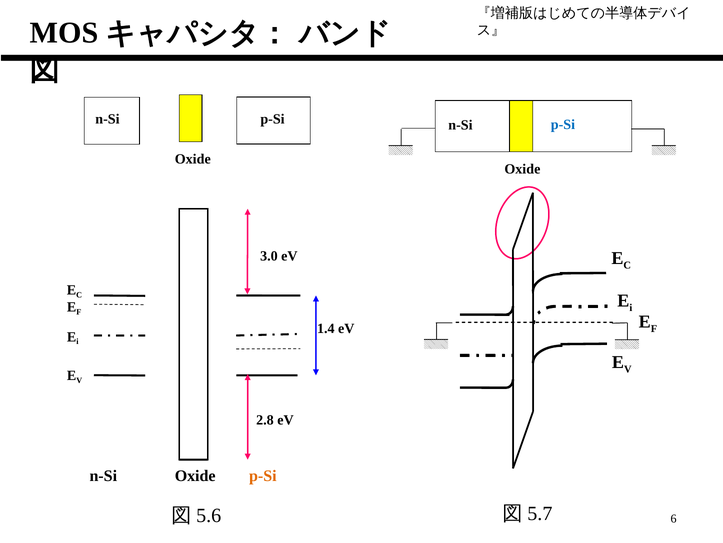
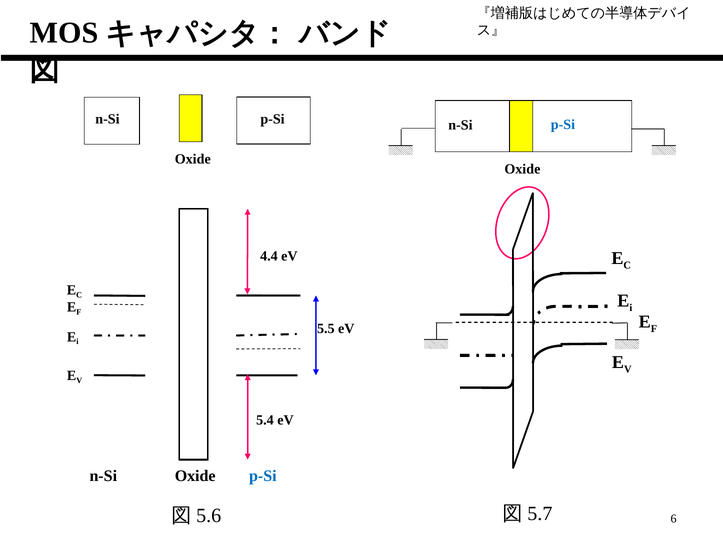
3.0: 3.0 -> 4.4
1.4: 1.4 -> 5.5
2.8: 2.8 -> 5.4
p-Si at (263, 475) colour: orange -> blue
